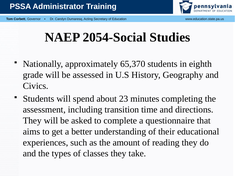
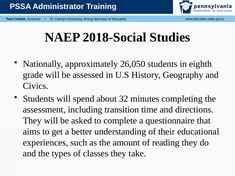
2054-Social: 2054-Social -> 2018-Social
65,370: 65,370 -> 26,050
23: 23 -> 32
